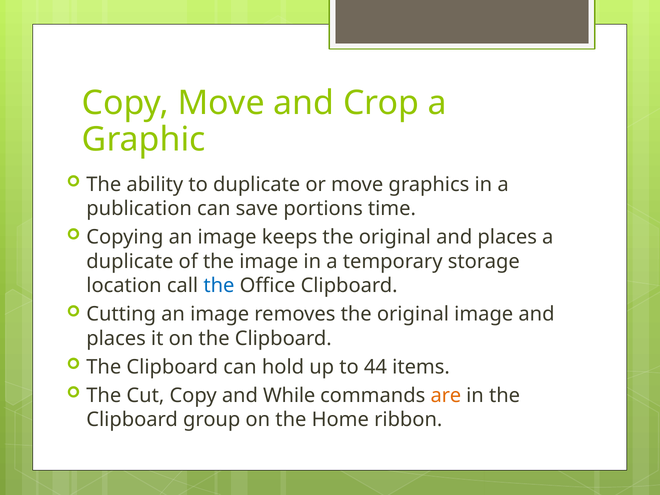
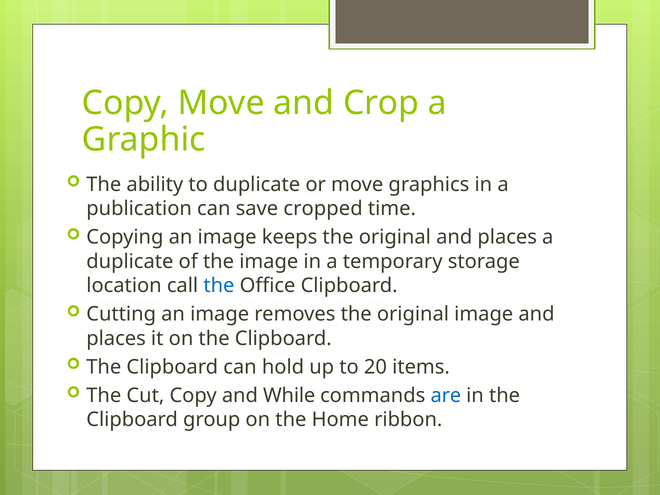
portions: portions -> cropped
44: 44 -> 20
are colour: orange -> blue
